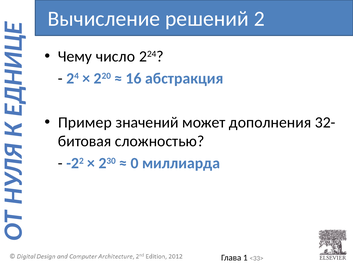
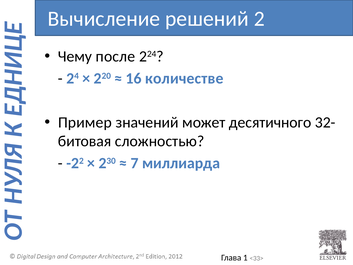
число: число -> после
абстракция: абстракция -> количестве
дополнения: дополнения -> десятичного
0: 0 -> 7
